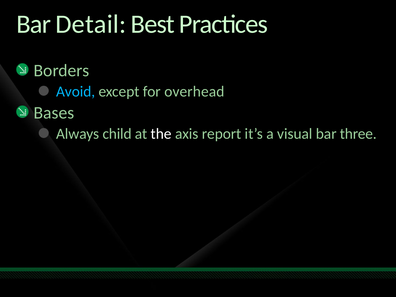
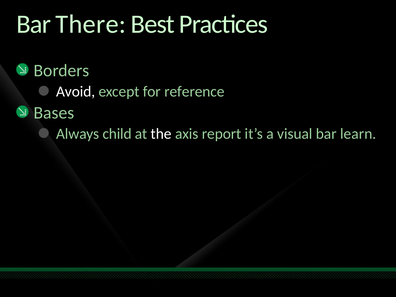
Detail: Detail -> There
Avoid colour: light blue -> white
overhead: overhead -> reference
three: three -> learn
